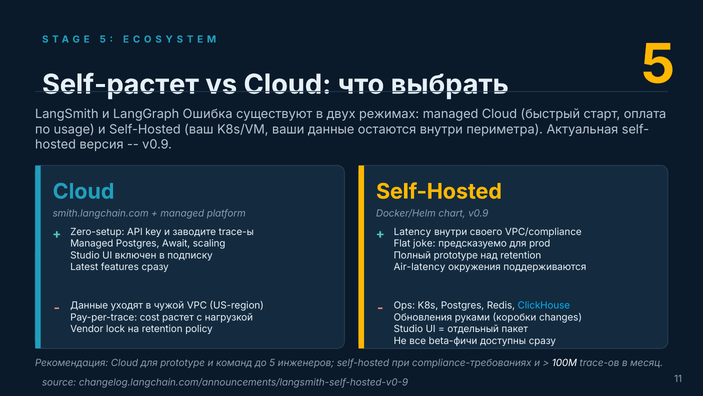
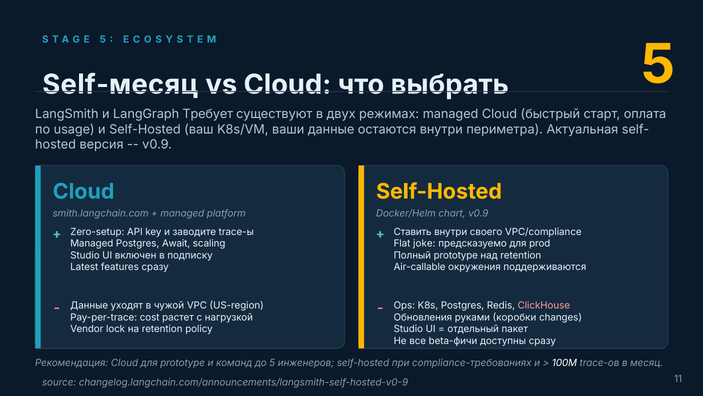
Self-растет: Self-растет -> Self-месяц
Ошибка: Ошибка -> Требует
Latency: Latency -> Ставить
Air-latency: Air-latency -> Air-callable
ClickHouse colour: light blue -> pink
